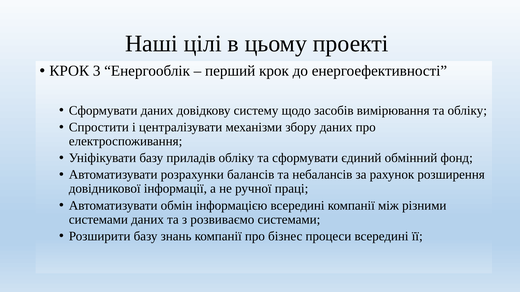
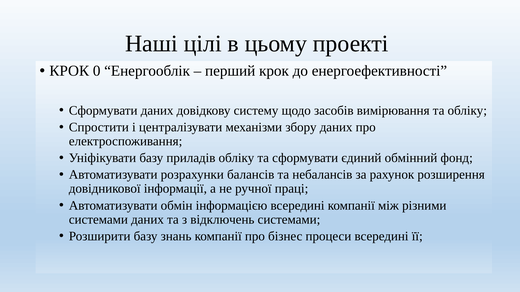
3: 3 -> 0
розвиваємо: розвиваємо -> відключень
